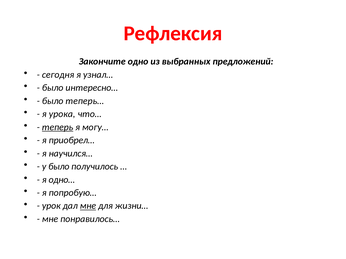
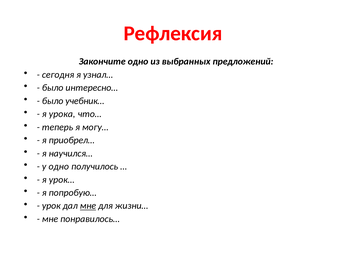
теперь…: теперь… -> учебник…
теперь underline: present -> none
у было: было -> одно
одно…: одно… -> урок…
